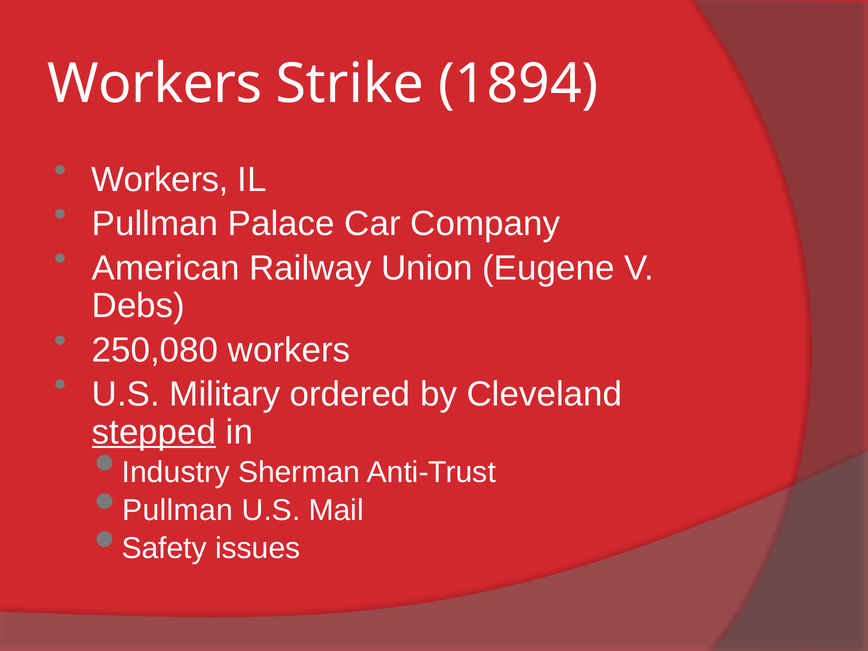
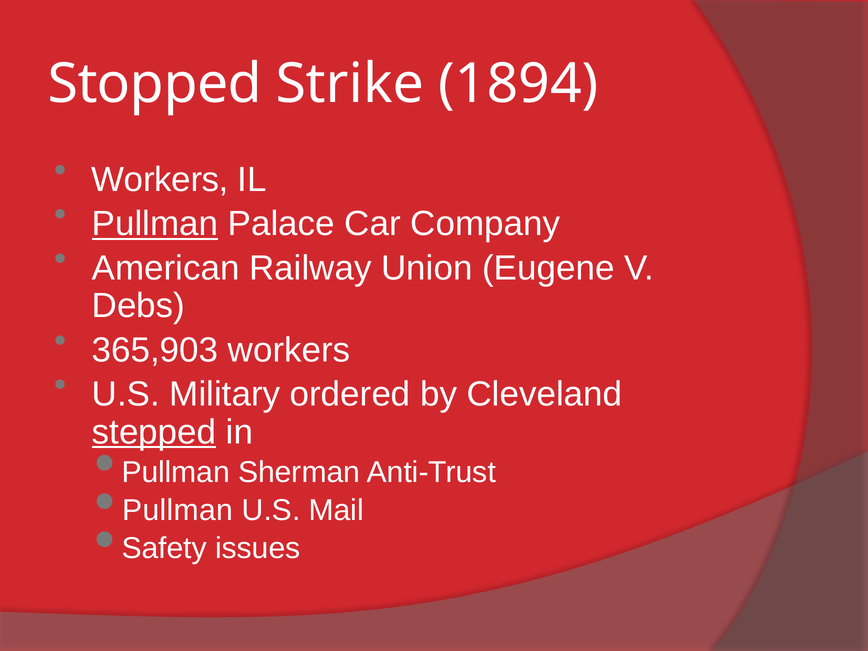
Workers at (155, 84): Workers -> Stopped
Pullman at (155, 224) underline: none -> present
250,080: 250,080 -> 365,903
Industry at (176, 472): Industry -> Pullman
